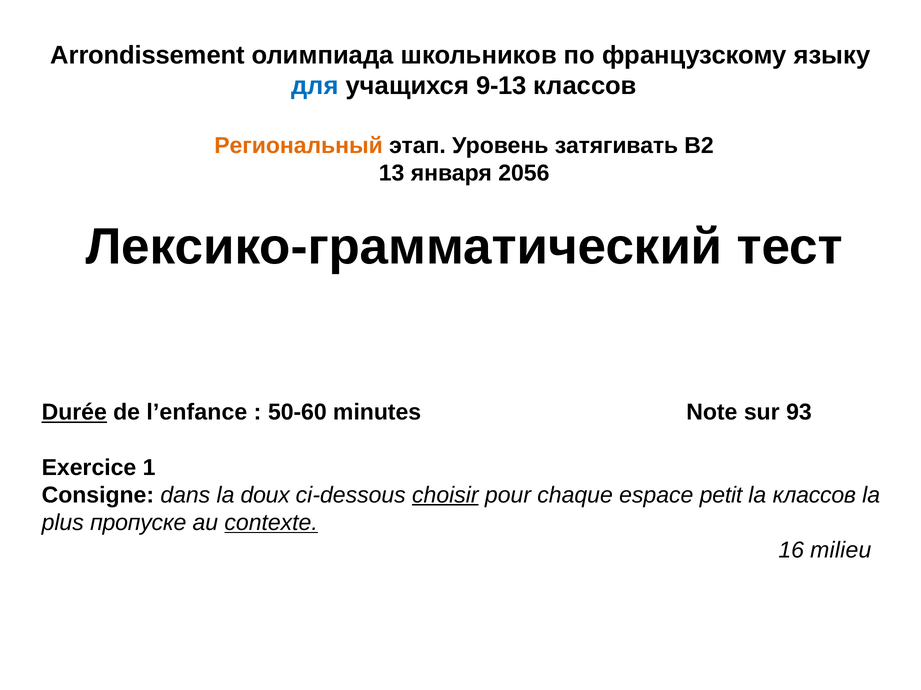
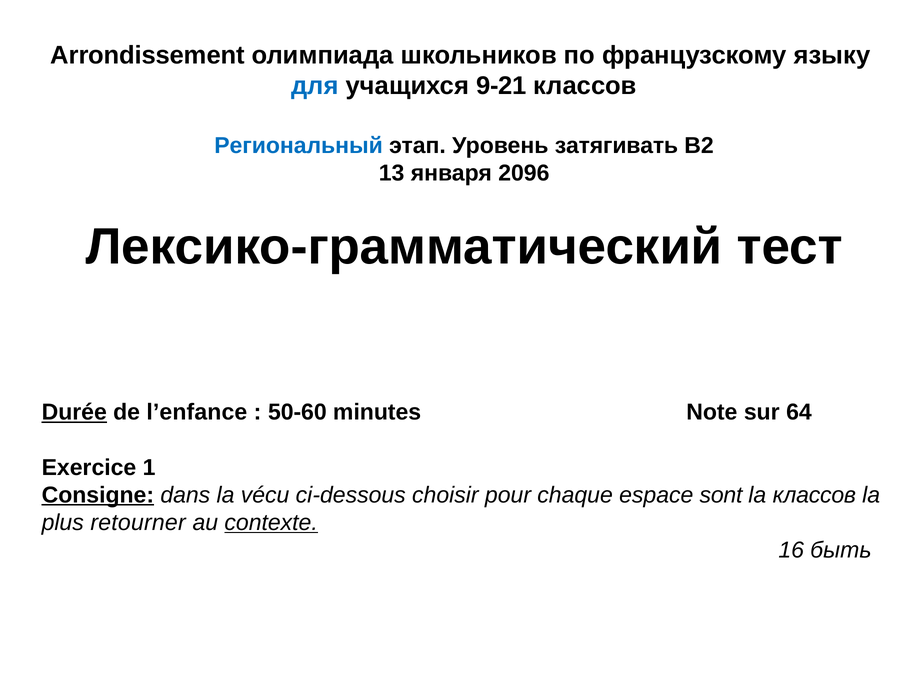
9-13: 9-13 -> 9-21
Региональный colour: orange -> blue
2056: 2056 -> 2096
93: 93 -> 64
Consigne underline: none -> present
doux: doux -> vécu
choisir underline: present -> none
petit: petit -> sont
пропуске: пропуске -> retourner
milieu: milieu -> быть
